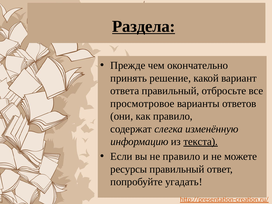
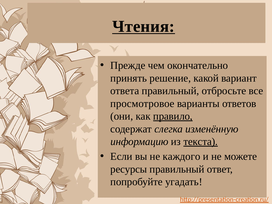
Раздела: Раздела -> Чтения
правило at (173, 116) underline: none -> present
не правило: правило -> каждого
